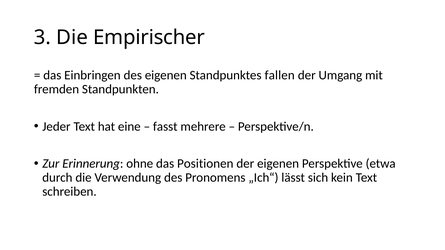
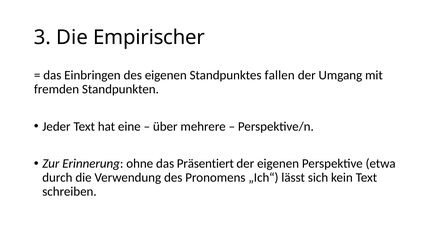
fasst: fasst -> über
Positionen: Positionen -> Präsentiert
